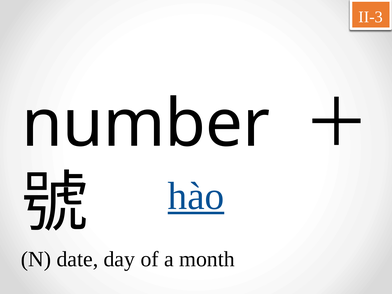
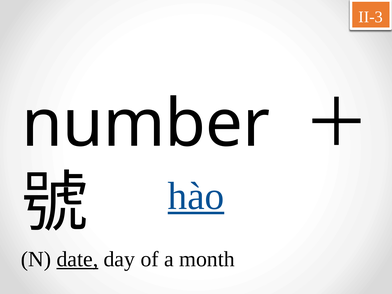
date underline: none -> present
